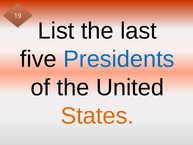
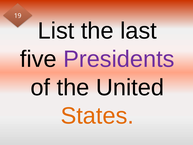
Presidents colour: blue -> purple
